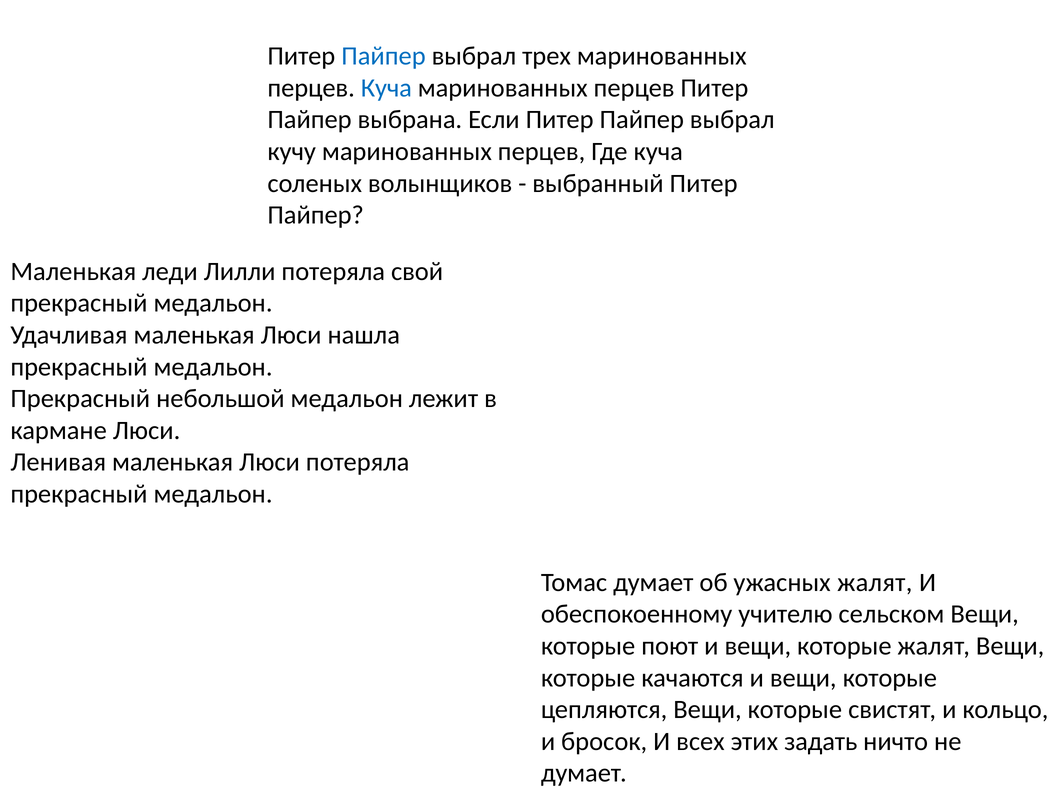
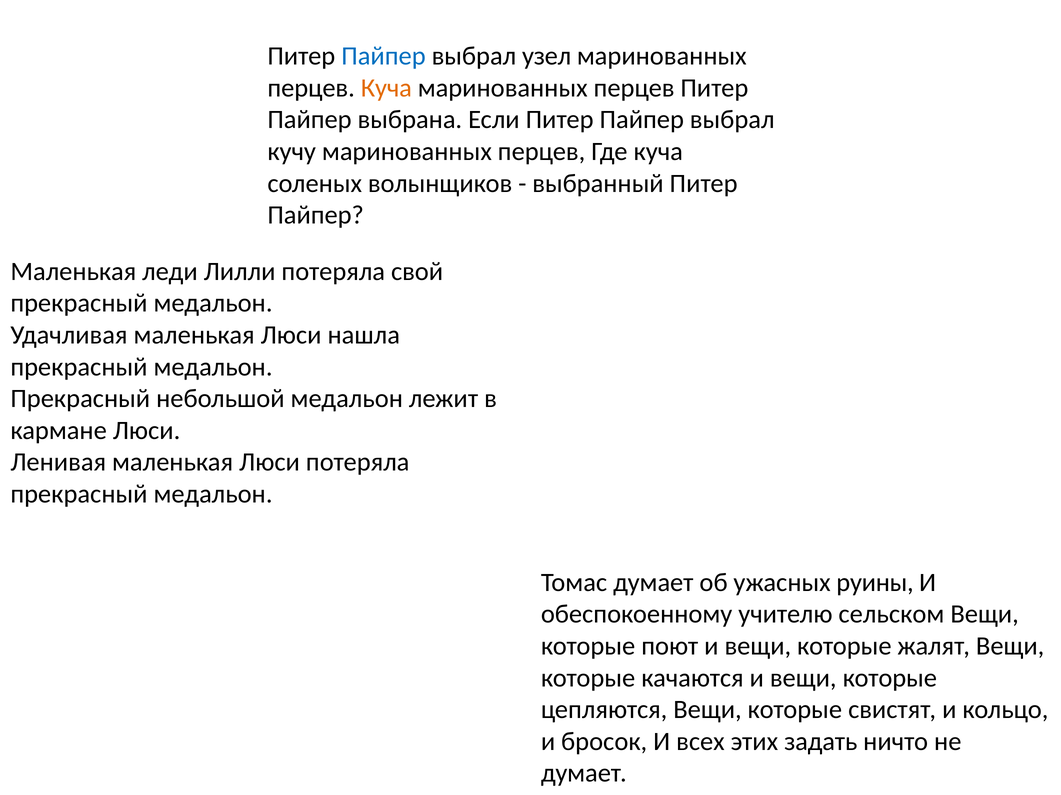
трех: трех -> узел
Куча at (386, 88) colour: blue -> orange
ужасных жалят: жалят -> руины
